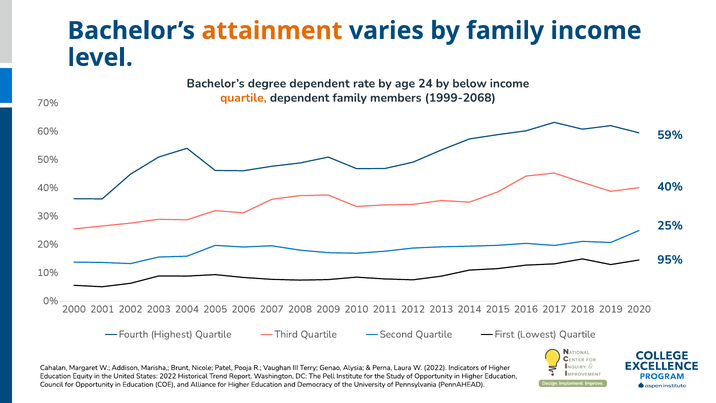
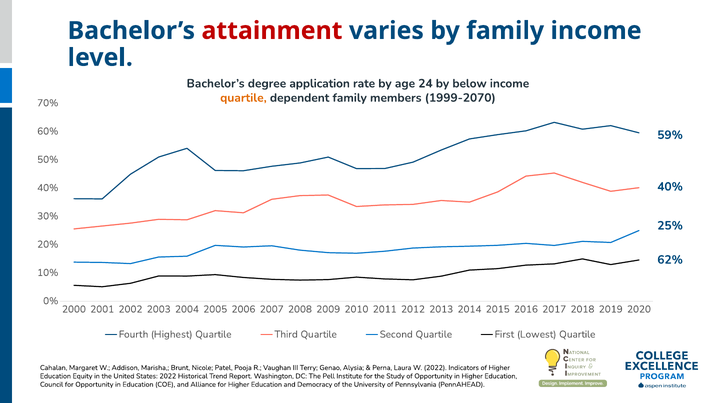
attainment colour: orange -> red
degree dependent: dependent -> application
1999-2068: 1999-2068 -> 1999-2070
95%: 95% -> 62%
